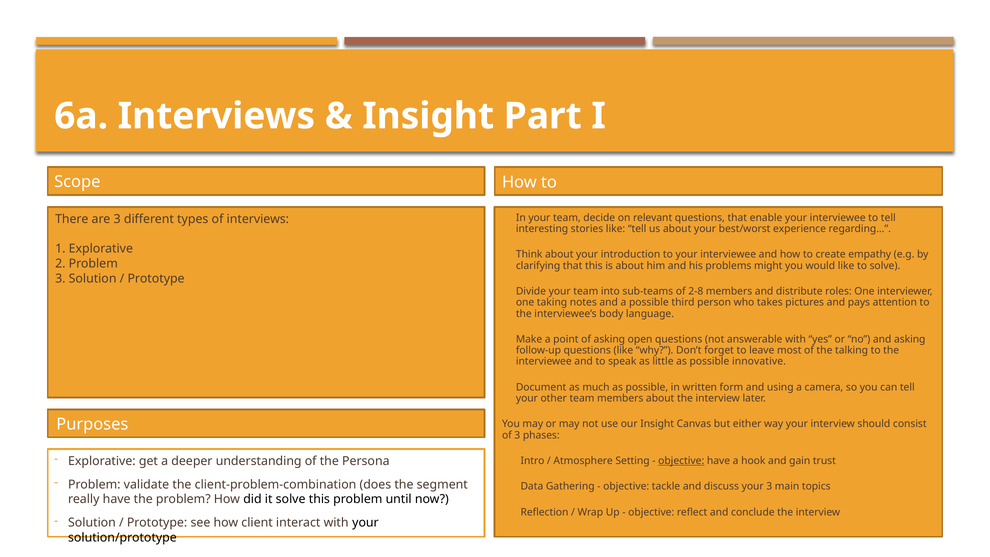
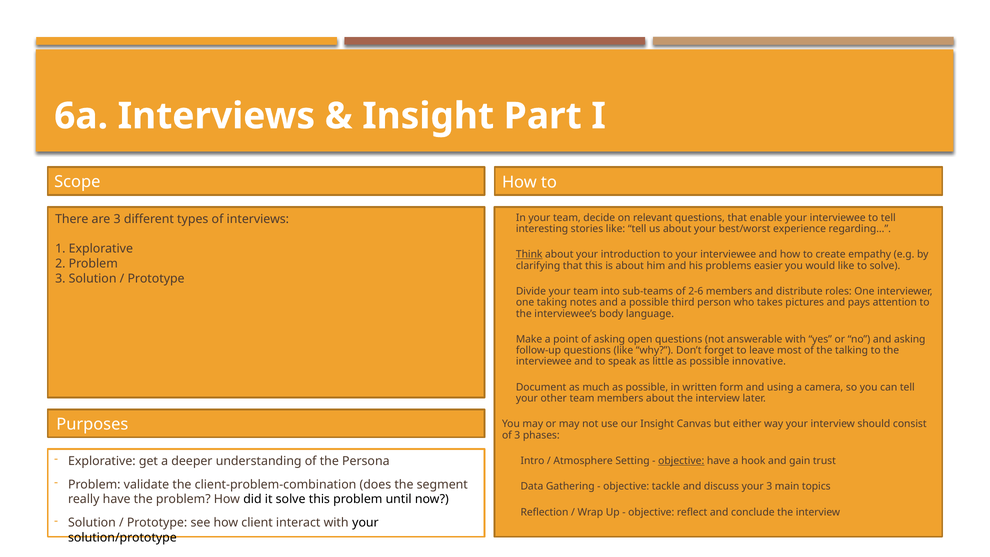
Think underline: none -> present
might: might -> easier
2-8: 2-8 -> 2-6
